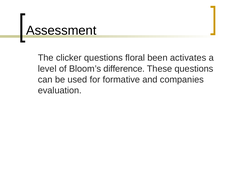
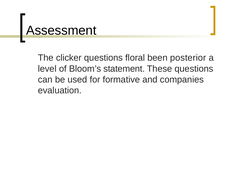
activates: activates -> posterior
difference: difference -> statement
